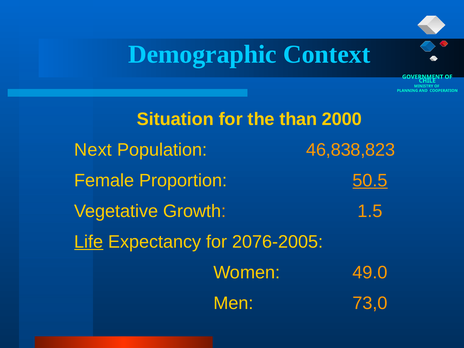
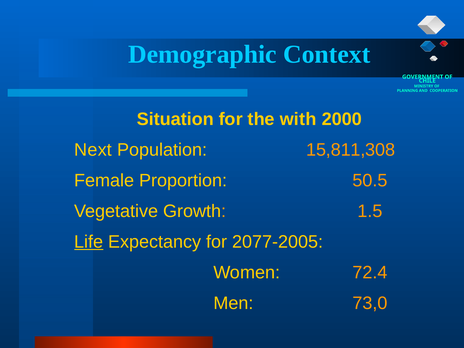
than: than -> with
46,838,823: 46,838,823 -> 15,811,308
50.5 underline: present -> none
2076-2005: 2076-2005 -> 2077-2005
49.0: 49.0 -> 72.4
